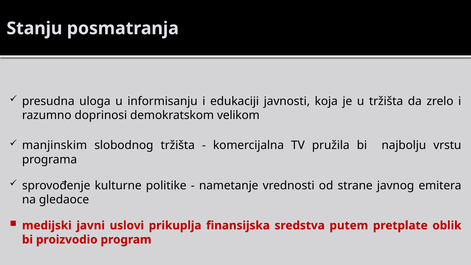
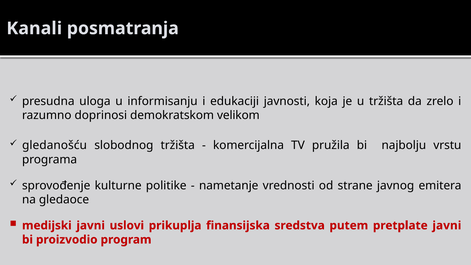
Stanju: Stanju -> Kanali
manjinskim: manjinskim -> gledanošću
pretplate oblik: oblik -> javni
